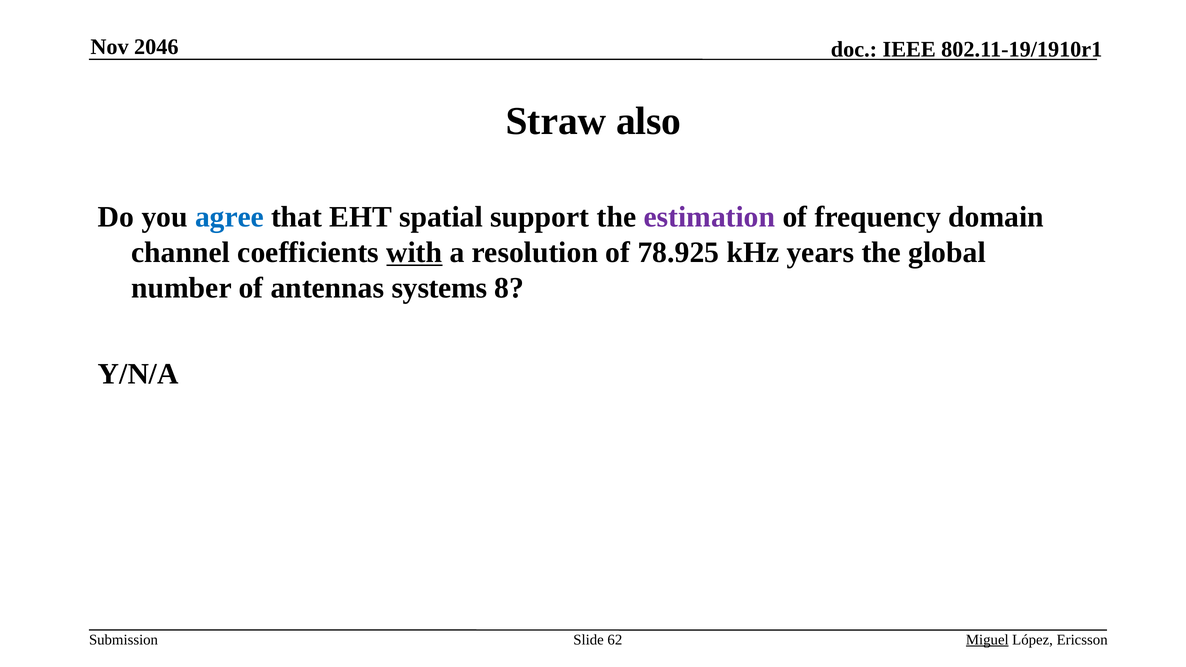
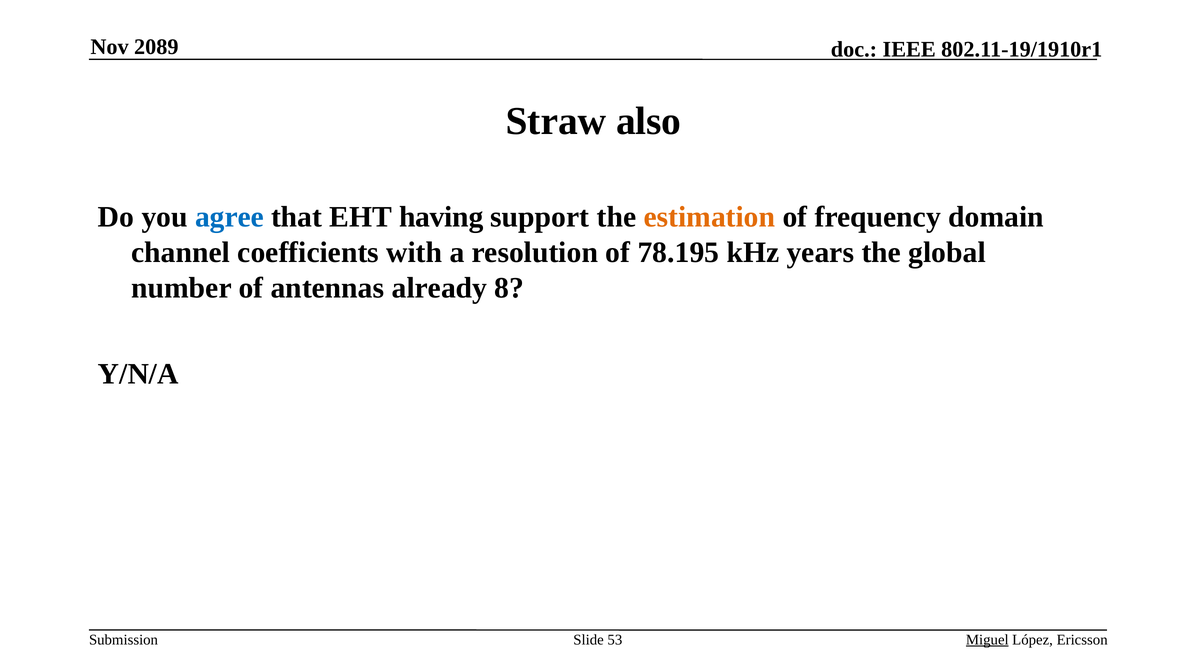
2046: 2046 -> 2089
spatial: spatial -> having
estimation colour: purple -> orange
with underline: present -> none
78.925: 78.925 -> 78.195
systems: systems -> already
62: 62 -> 53
